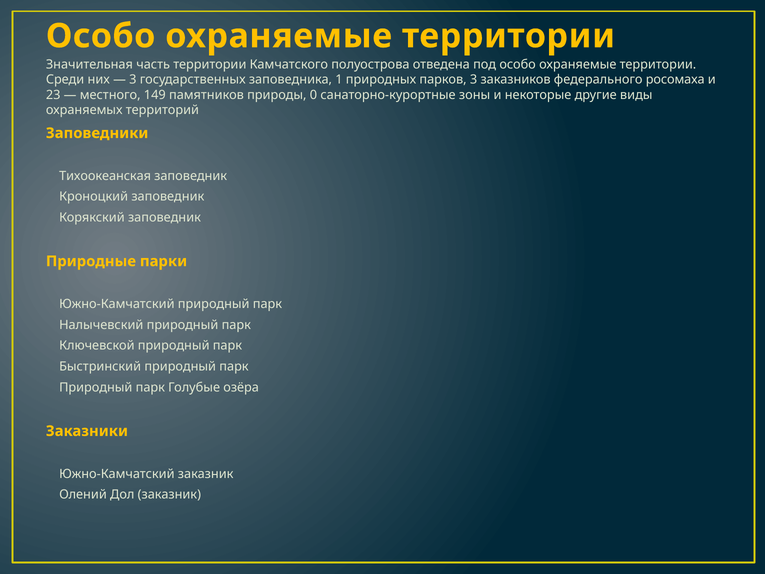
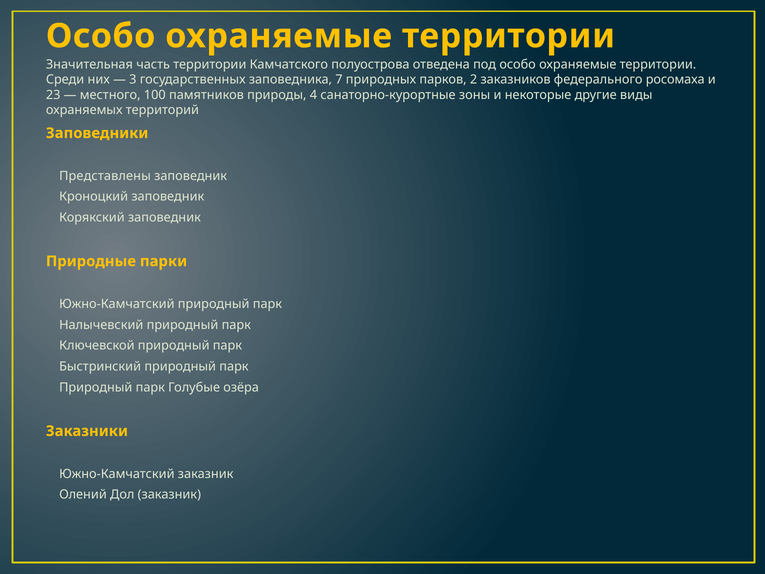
1: 1 -> 7
парков 3: 3 -> 2
149: 149 -> 100
0: 0 -> 4
Тихоокеанская: Тихоокеанская -> Представлены
